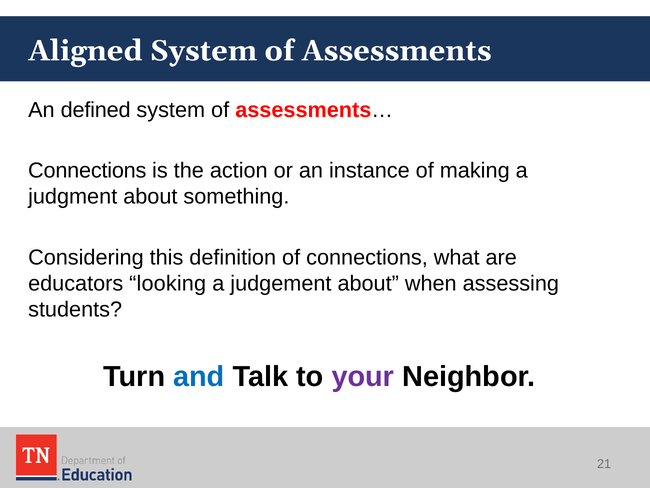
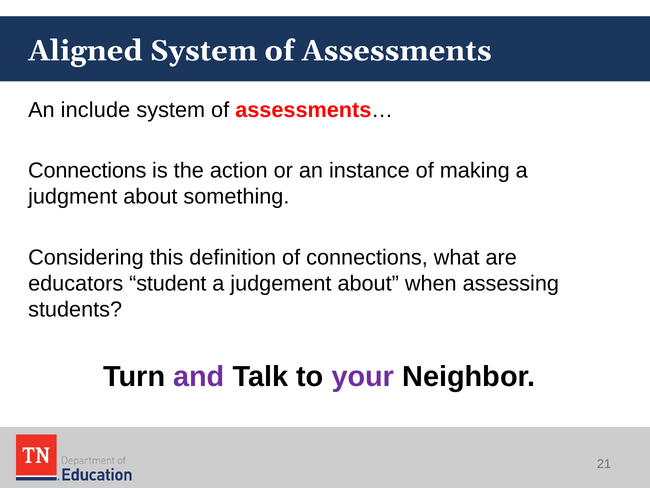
defined: defined -> include
looking: looking -> student
and colour: blue -> purple
